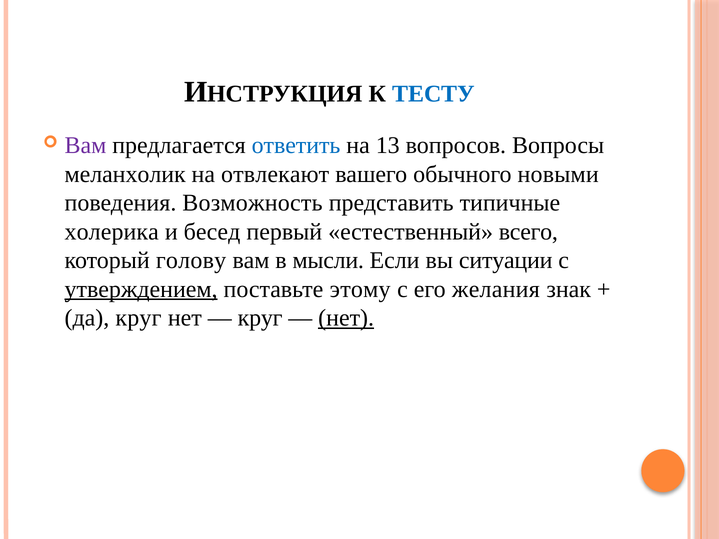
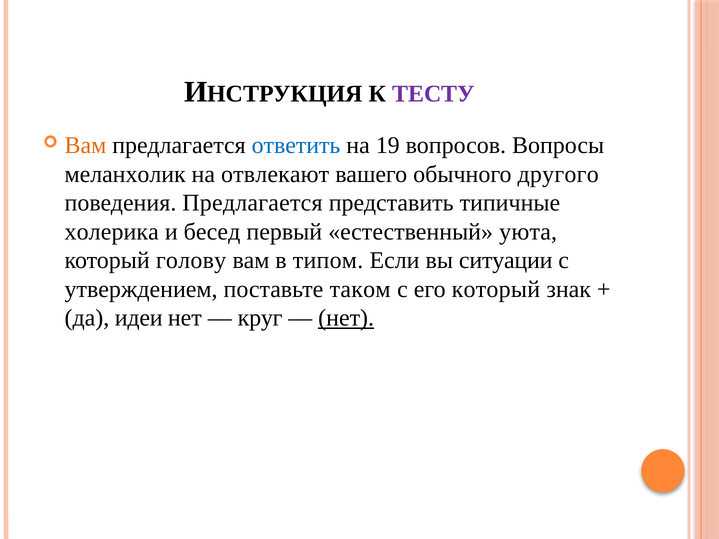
ТЕСТУ colour: blue -> purple
Вам at (85, 145) colour: purple -> orange
13: 13 -> 19
новыми: новыми -> другого
поведения Возможность: Возможность -> Предлагается
всего: всего -> уюта
мысли: мысли -> типом
утверждением underline: present -> none
этому: этому -> таком
его желания: желания -> который
да круг: круг -> идеи
